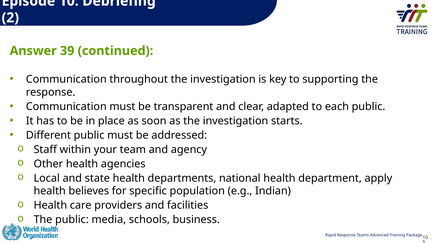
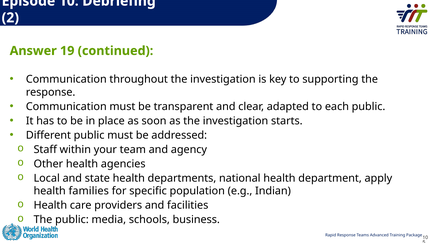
39: 39 -> 19
believes: believes -> families
